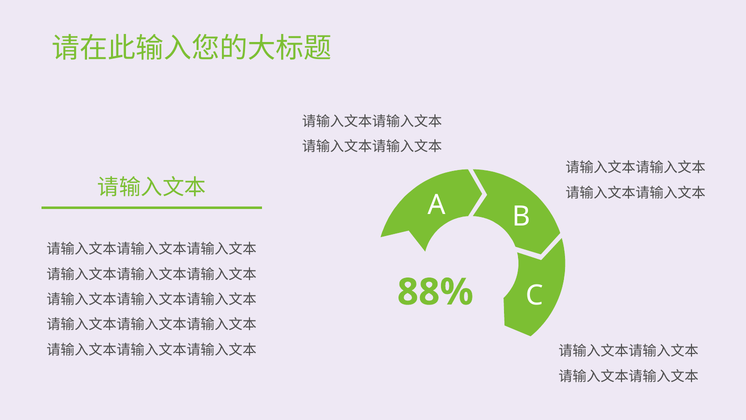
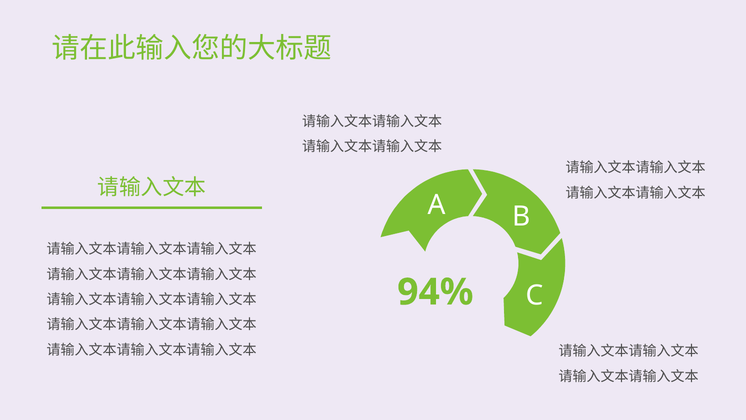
88%: 88% -> 94%
